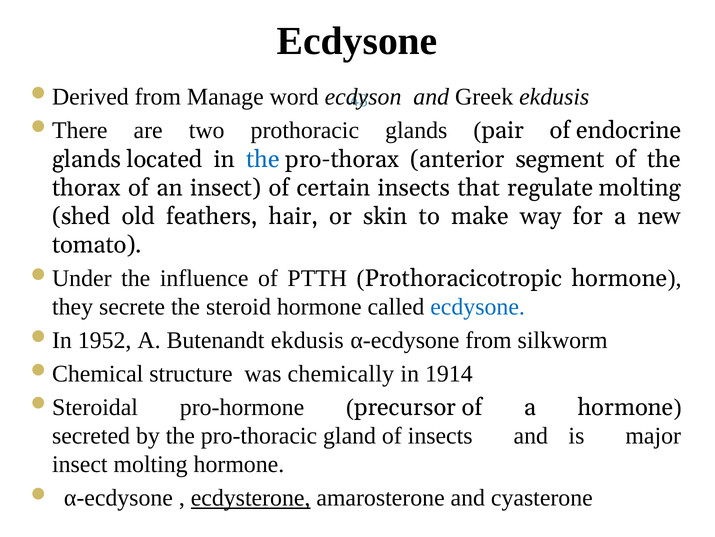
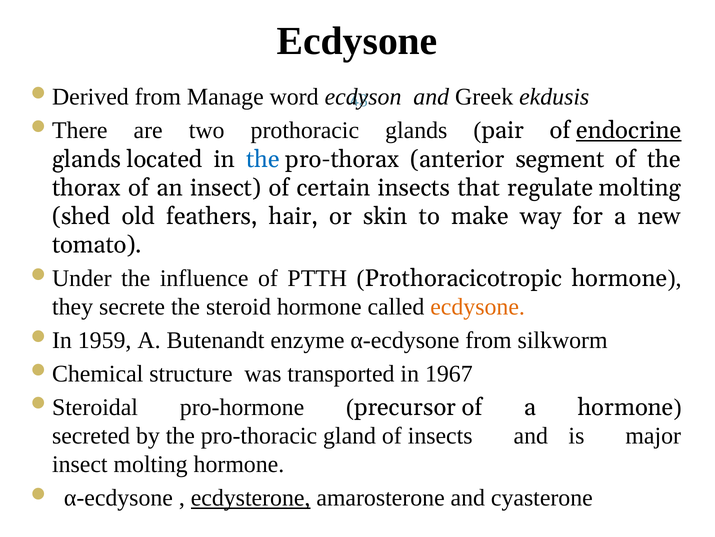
endocrine underline: none -> present
ecdysone at (478, 307) colour: blue -> orange
1952: 1952 -> 1959
Butenandt ekdusis: ekdusis -> enzyme
chemically: chemically -> transported
1914: 1914 -> 1967
